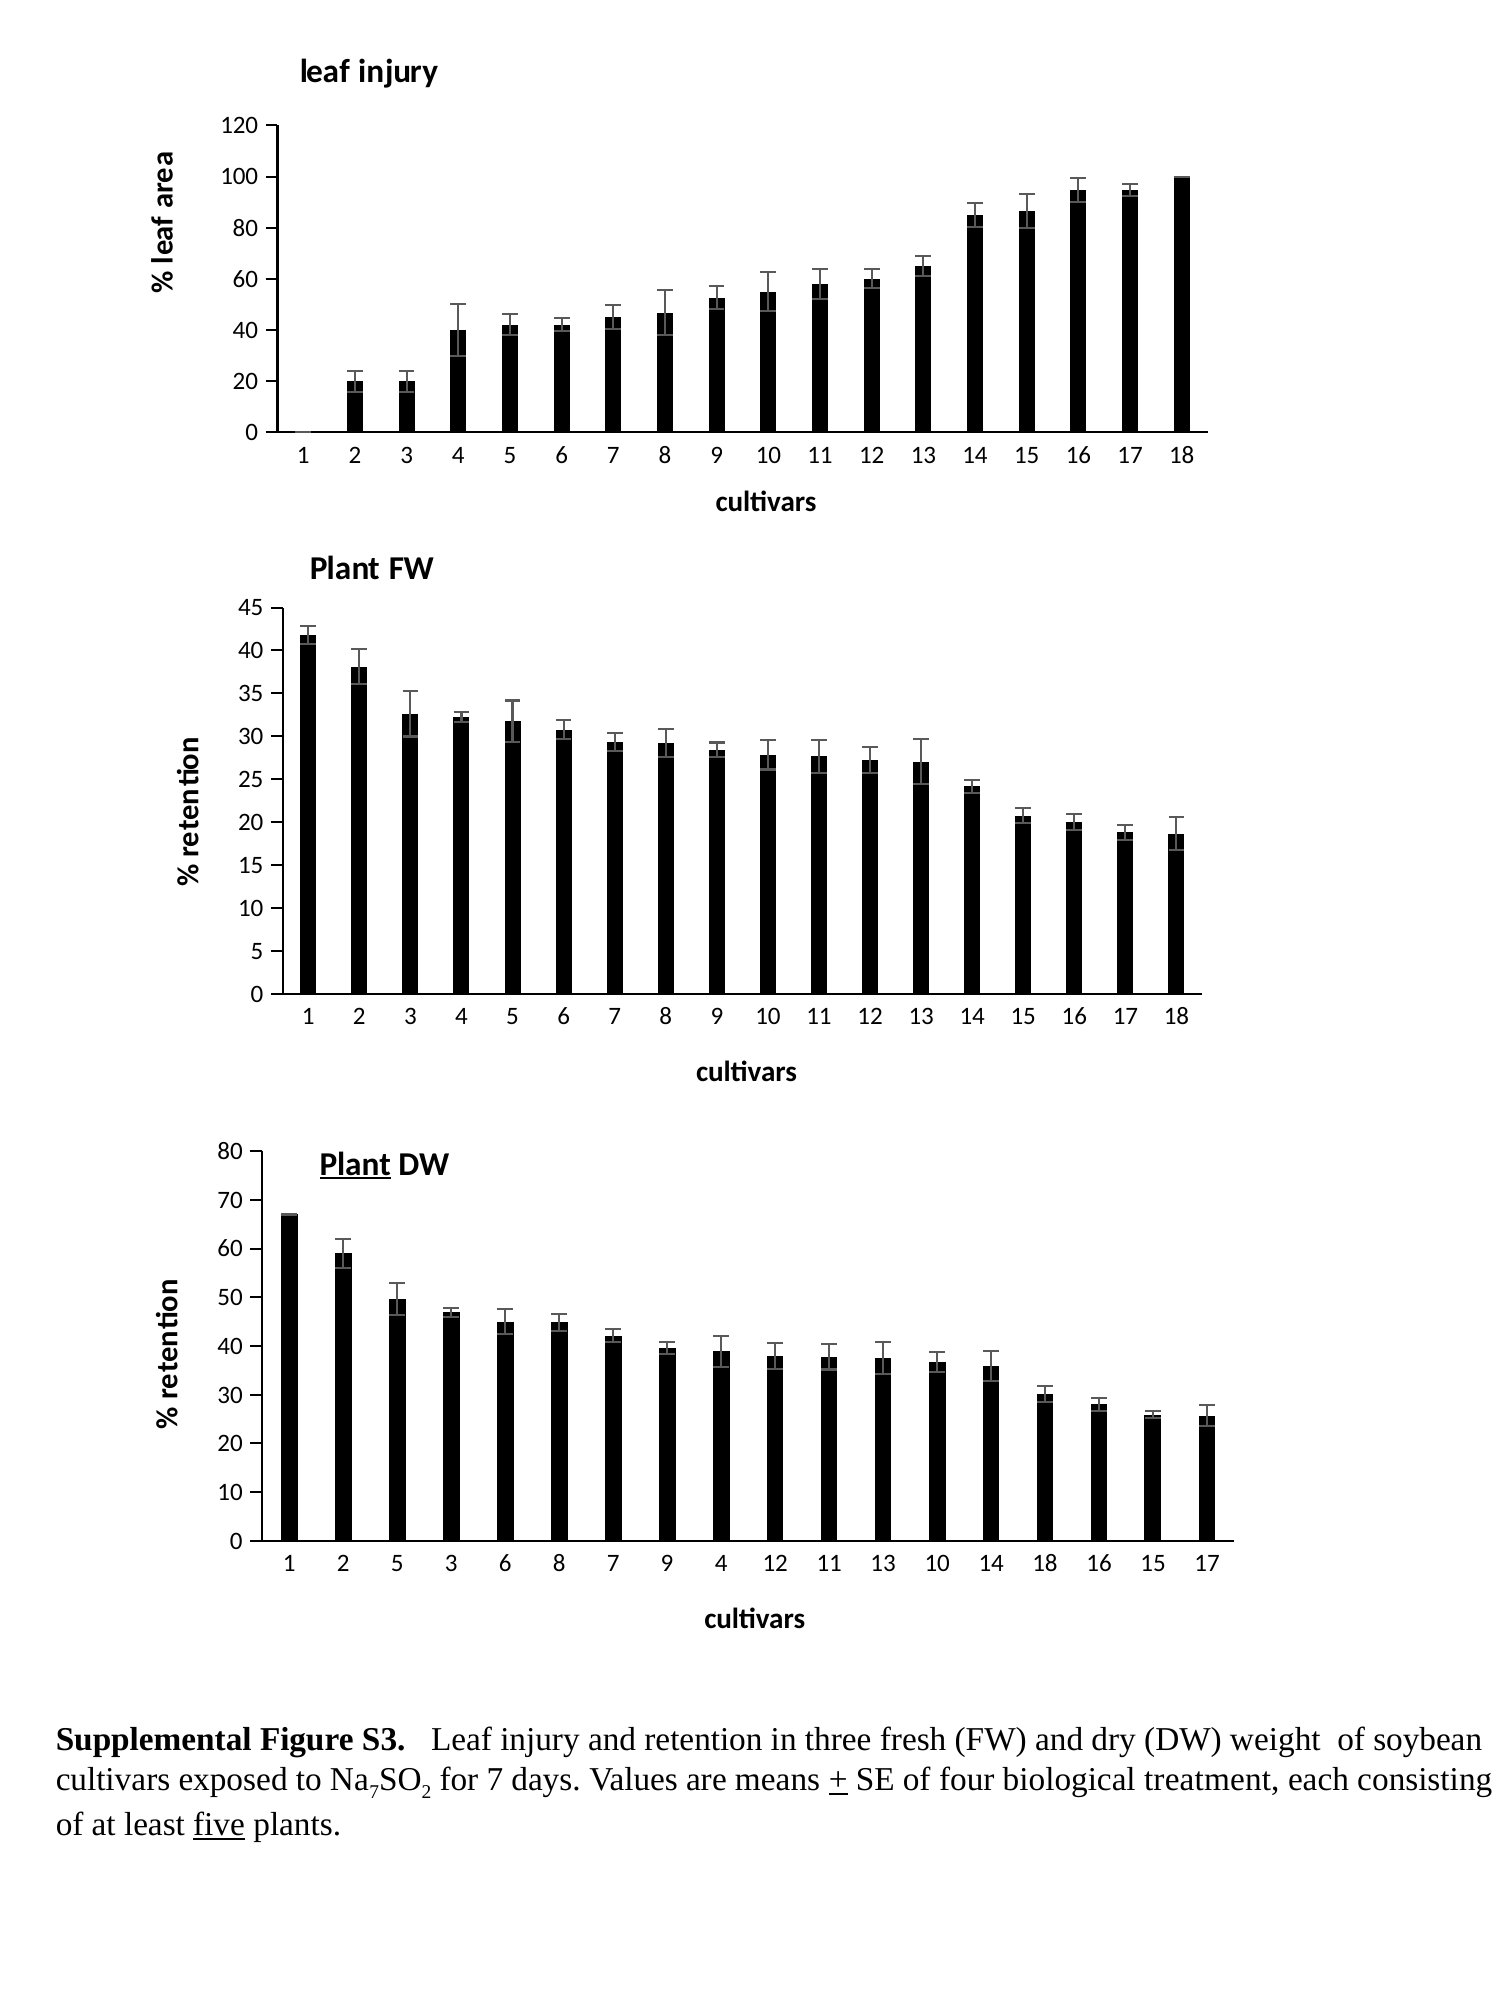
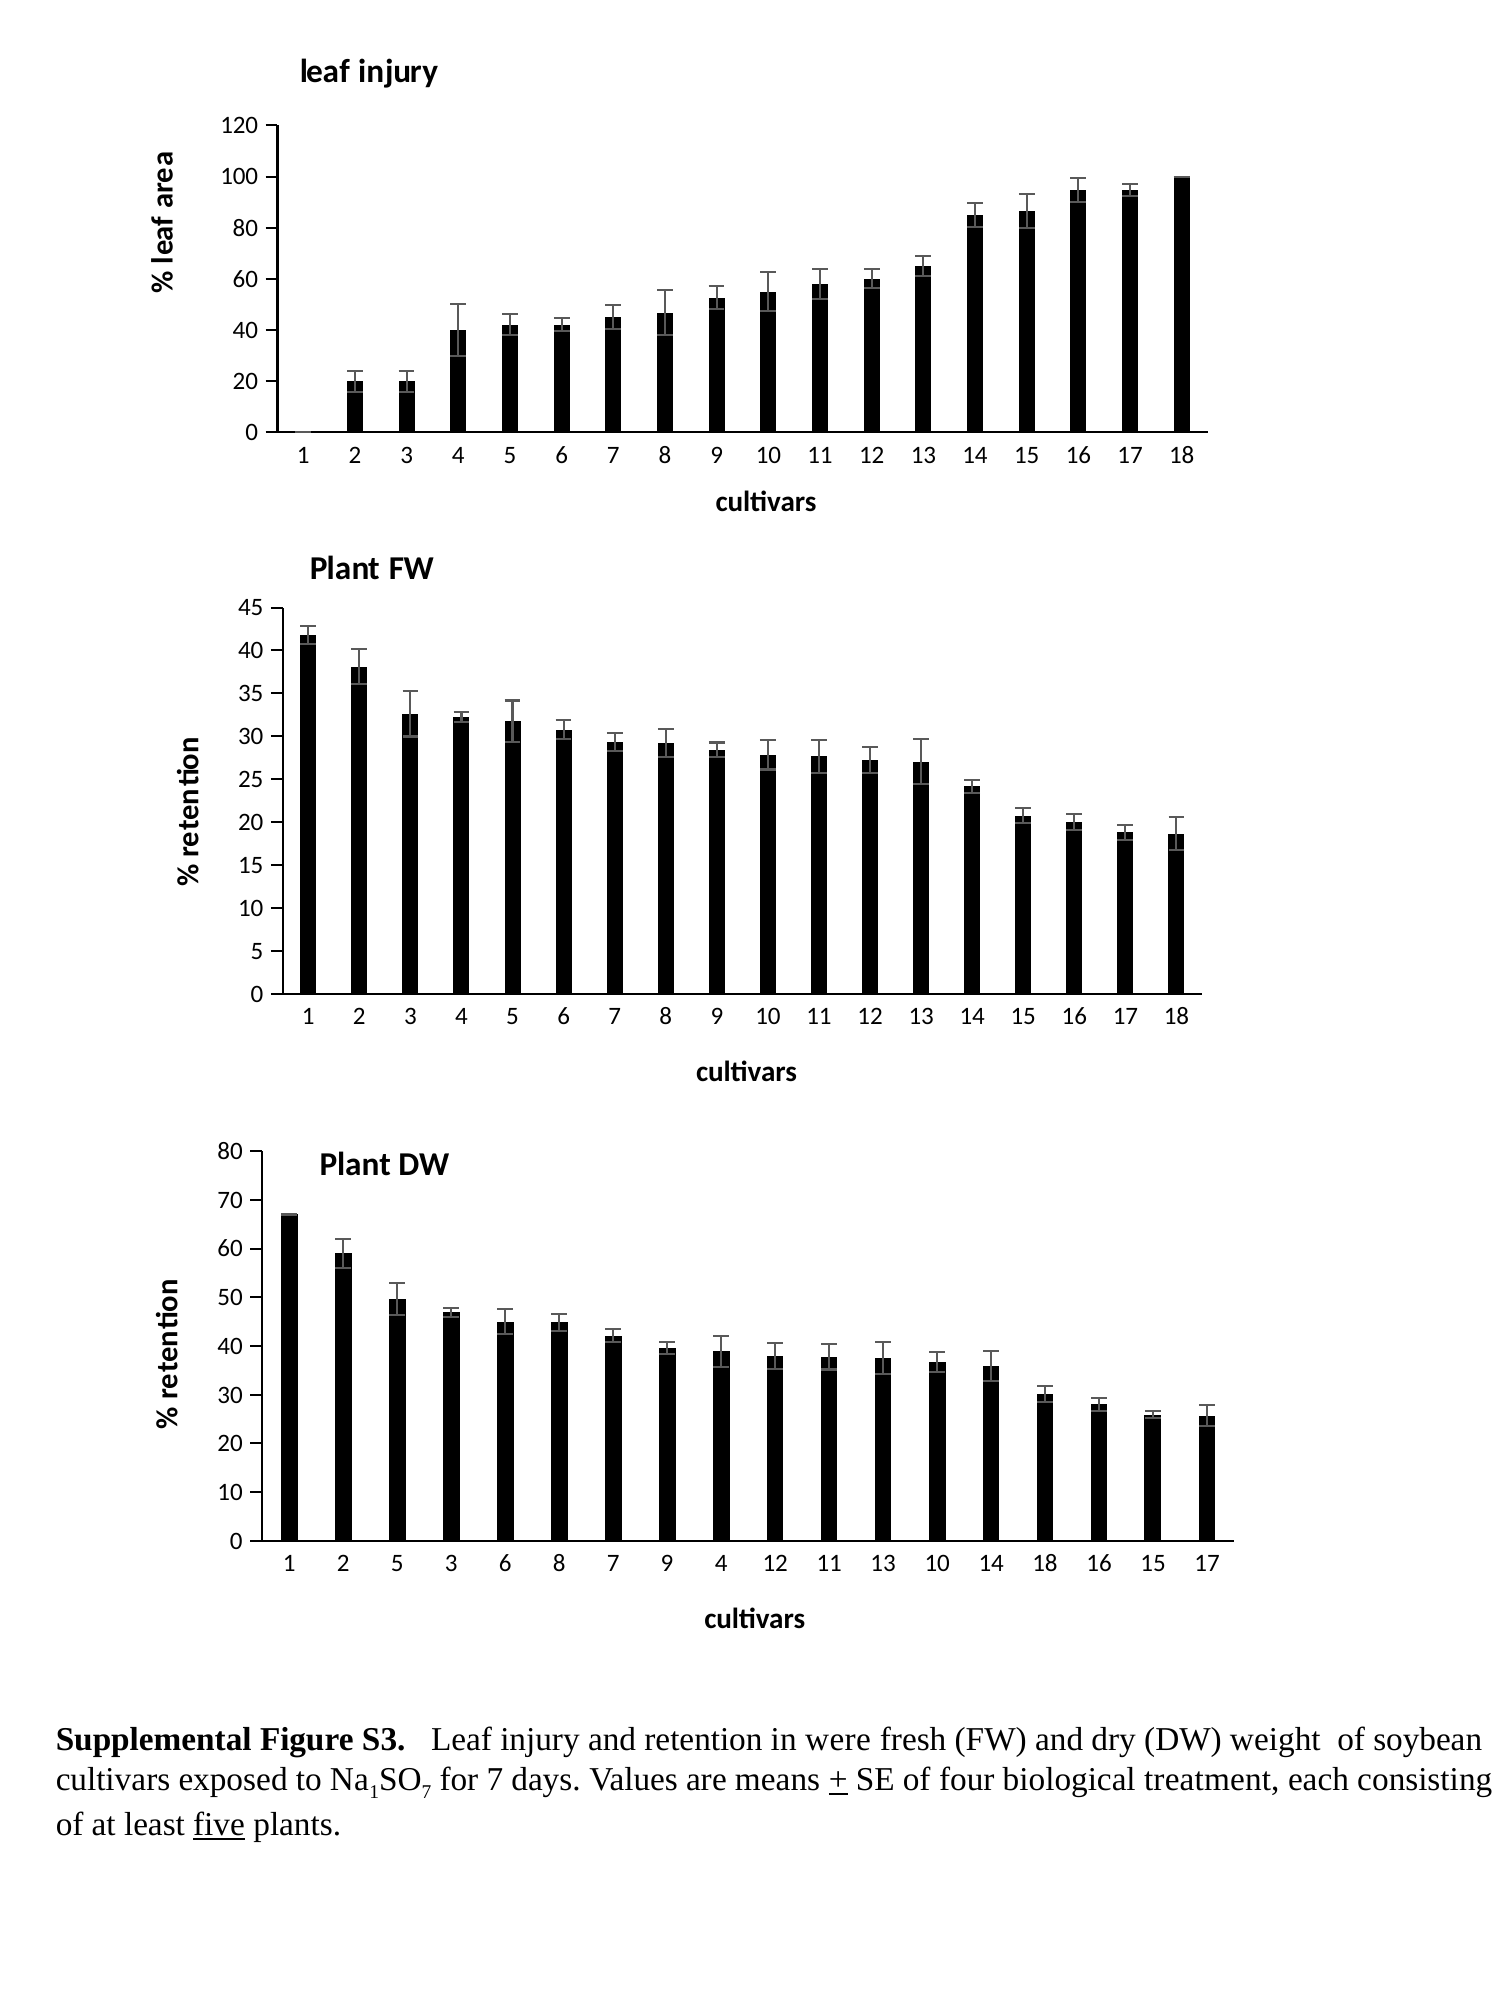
Plant at (355, 1164) underline: present -> none
three: three -> were
7 at (374, 1791): 7 -> 1
2 at (426, 1791): 2 -> 7
